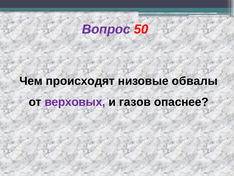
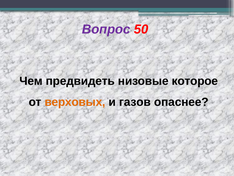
происходят: происходят -> предвидеть
обвалы: обвалы -> которое
верховых colour: purple -> orange
